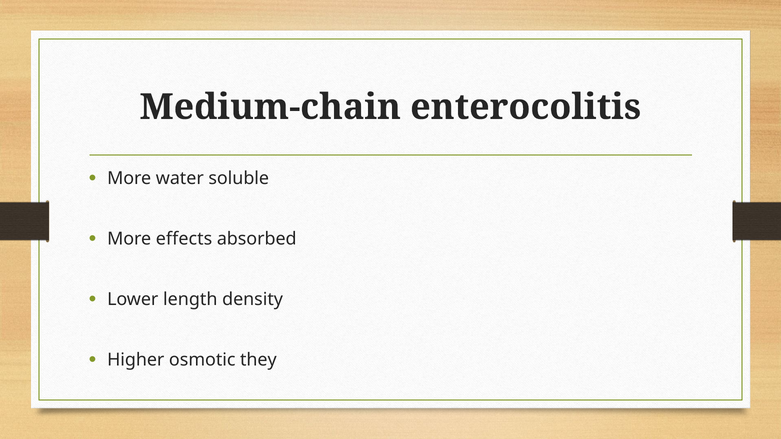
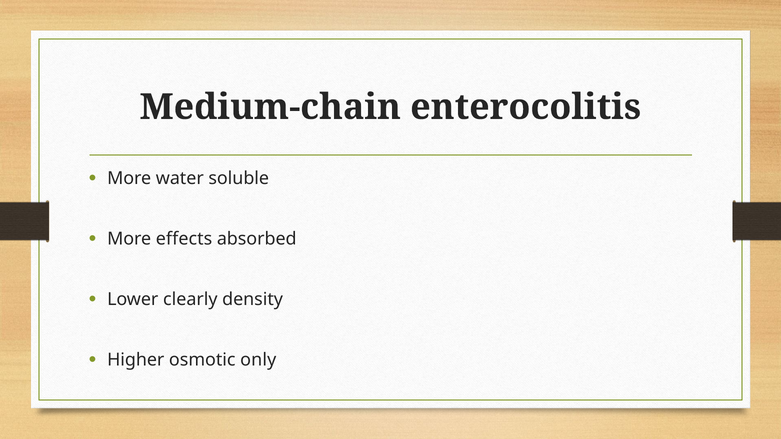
length: length -> clearly
they: they -> only
